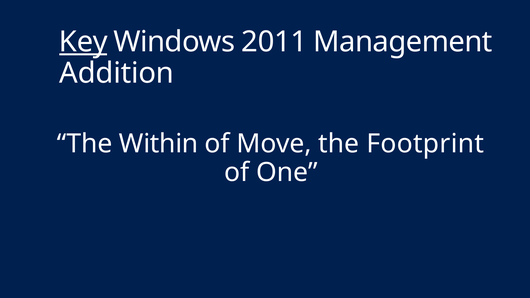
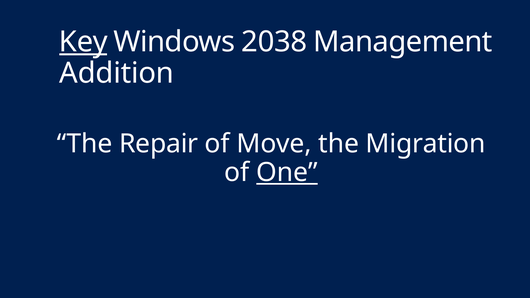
2011: 2011 -> 2038
Within: Within -> Repair
Footprint: Footprint -> Migration
One underline: none -> present
